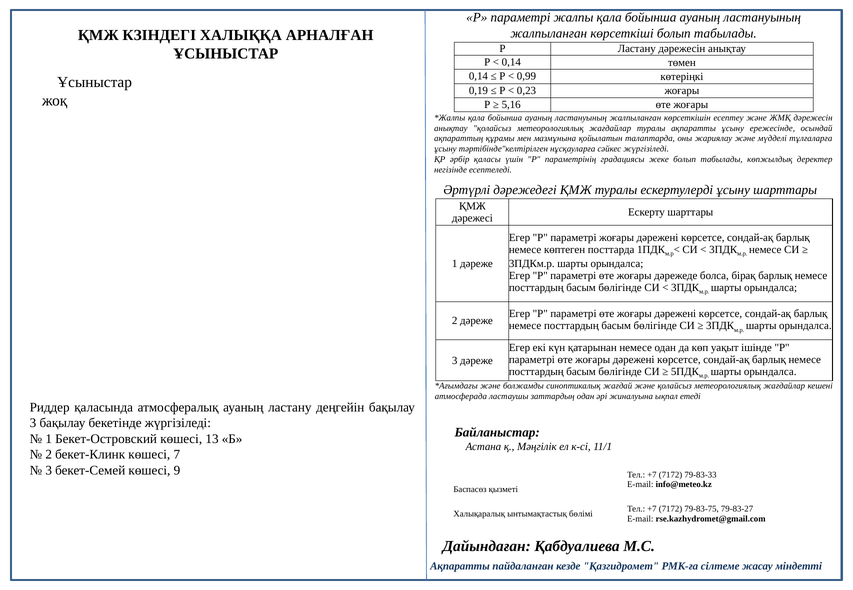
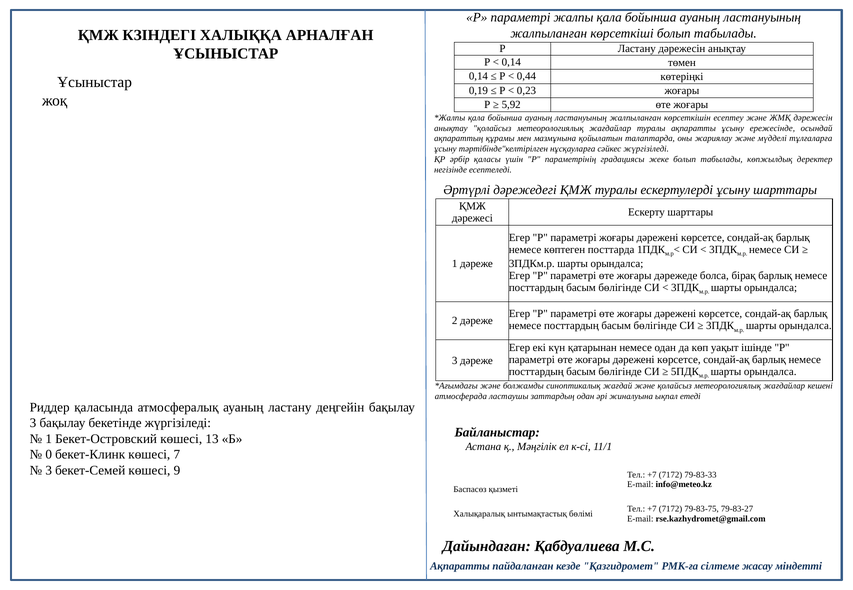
0,99: 0,99 -> 0,44
5,16: 5,16 -> 5,92
2 at (49, 455): 2 -> 0
